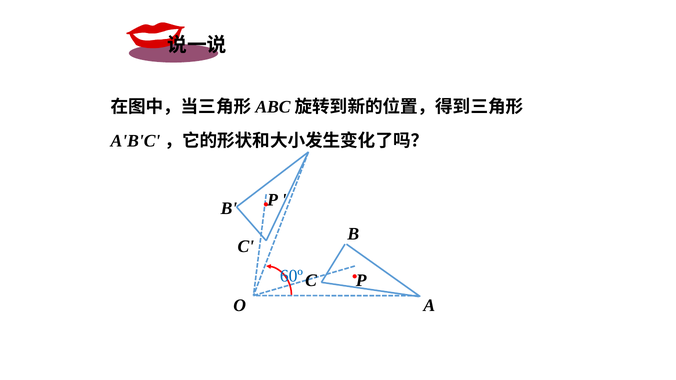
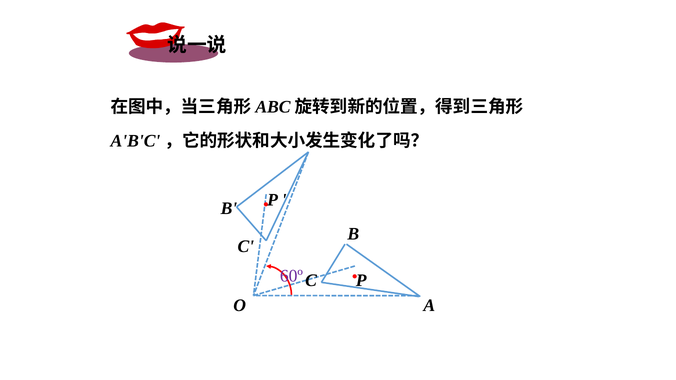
60º colour: blue -> purple
